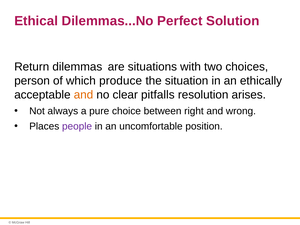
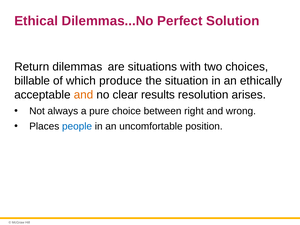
person: person -> billable
pitfalls: pitfalls -> results
people colour: purple -> blue
